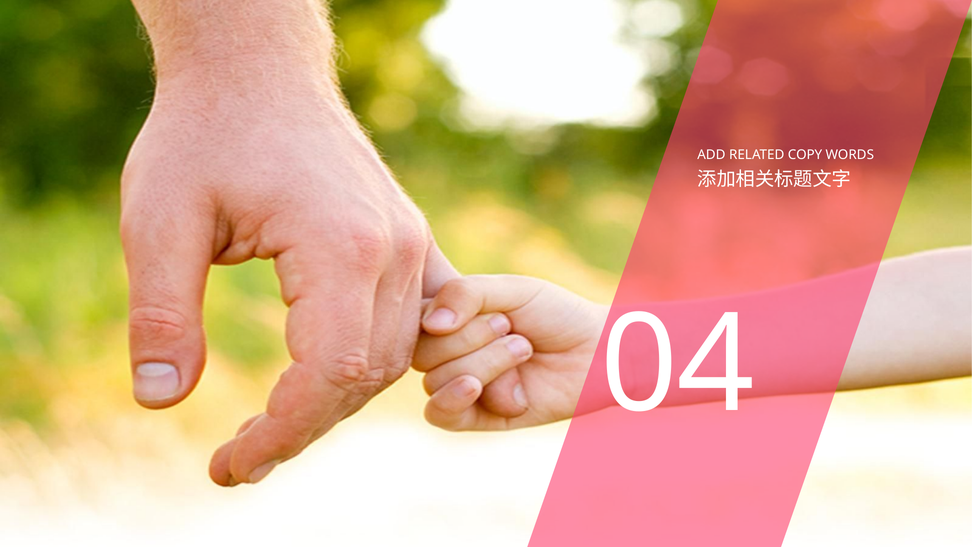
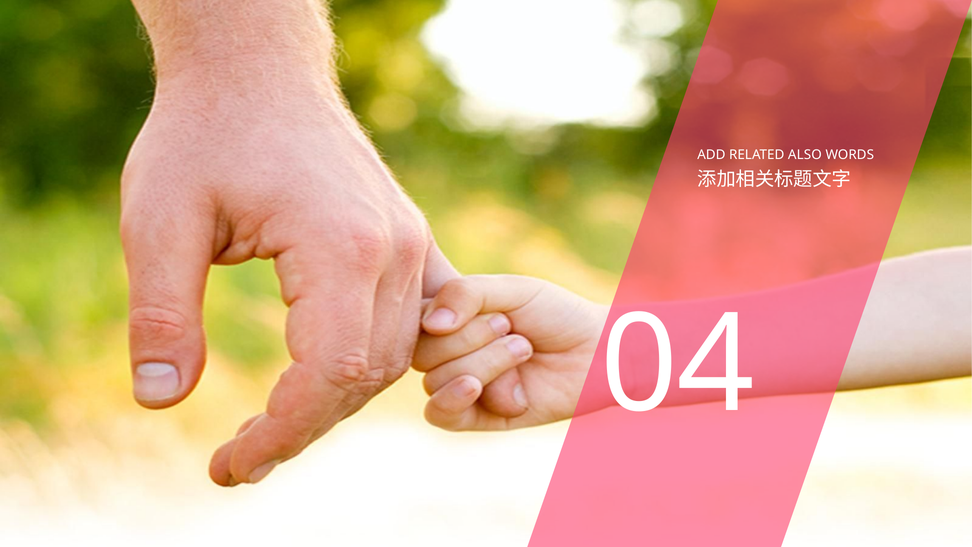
COPY: COPY -> ALSO
